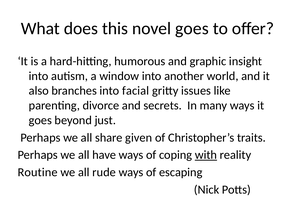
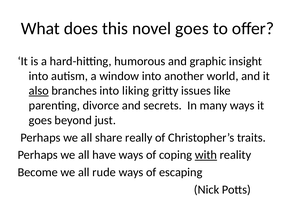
also underline: none -> present
facial: facial -> liking
given: given -> really
Routine: Routine -> Become
